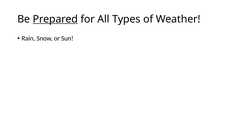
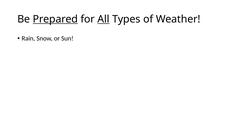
All underline: none -> present
